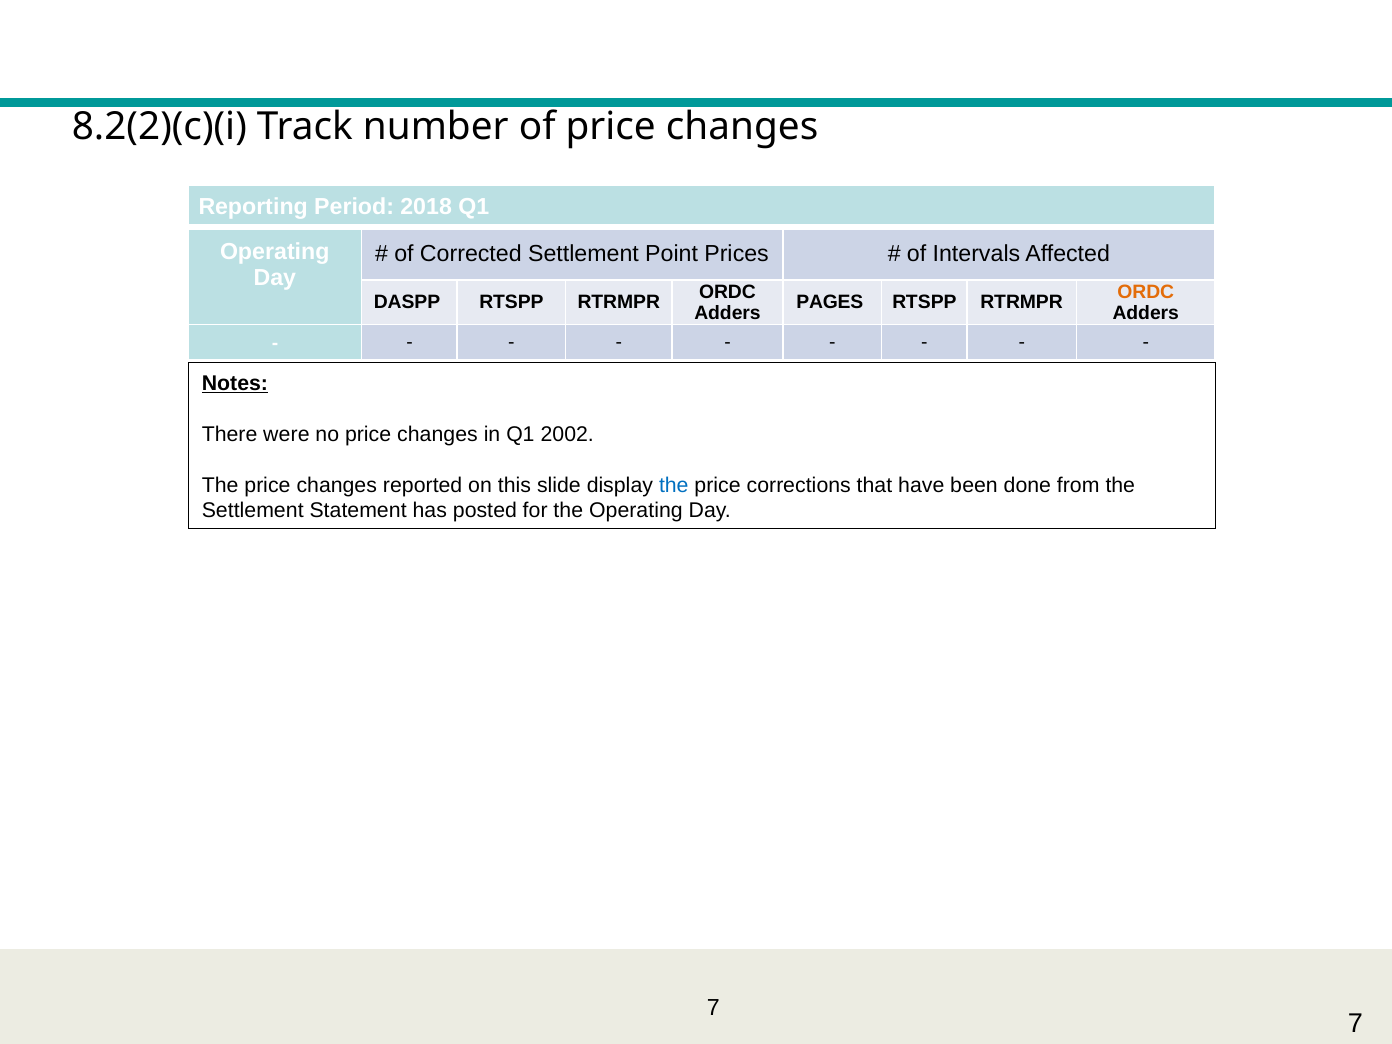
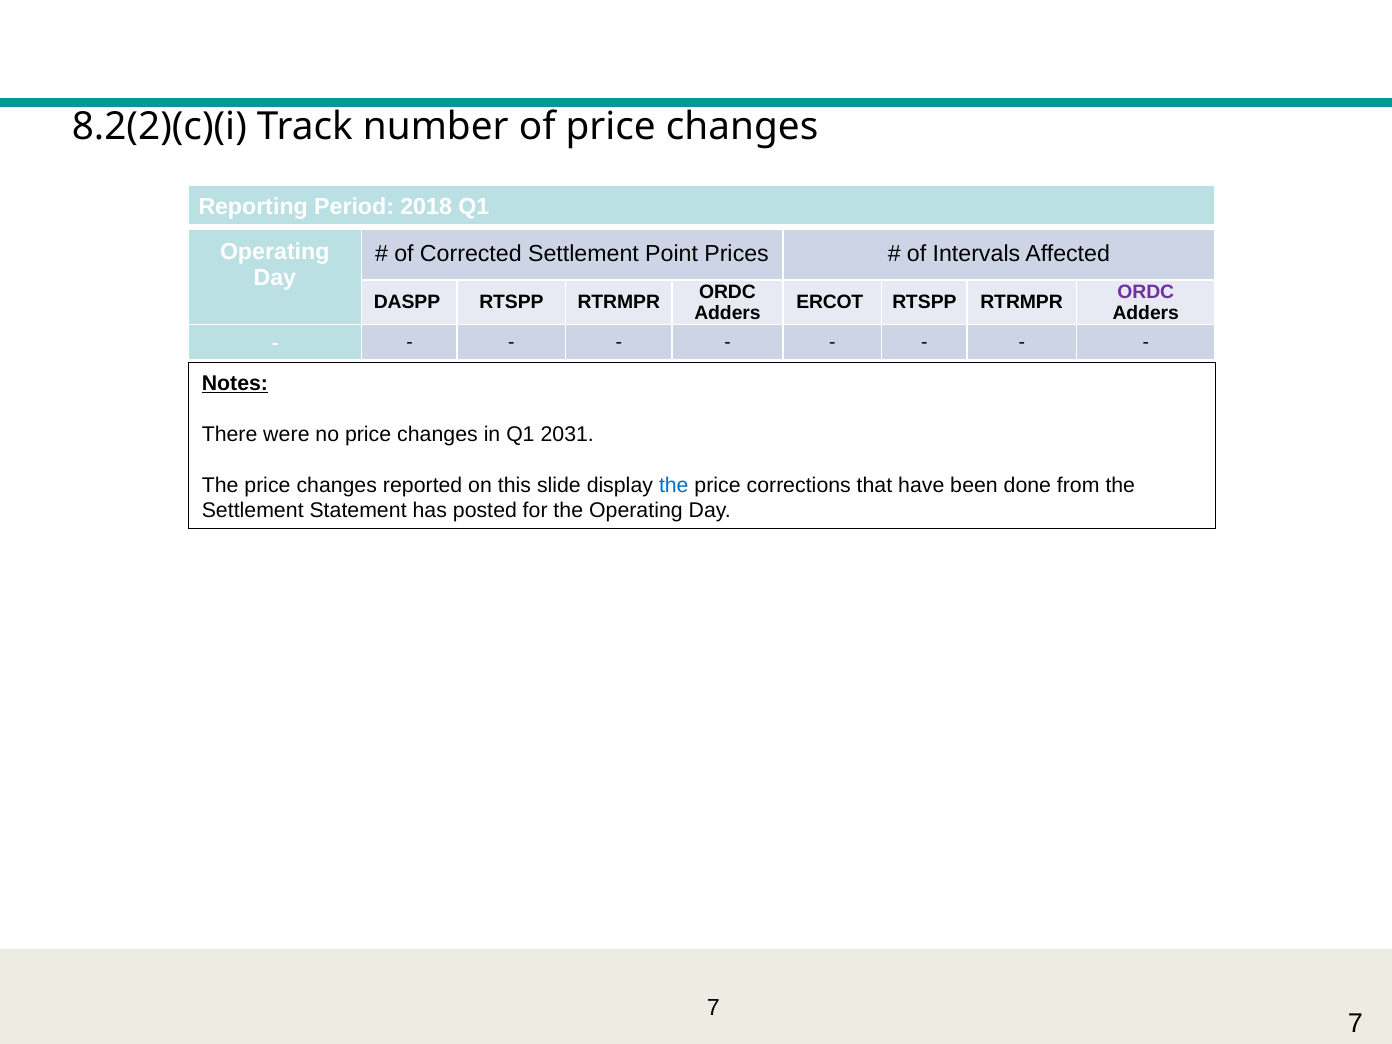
ORDC at (1146, 292) colour: orange -> purple
PAGES: PAGES -> ERCOT
2002: 2002 -> 2031
